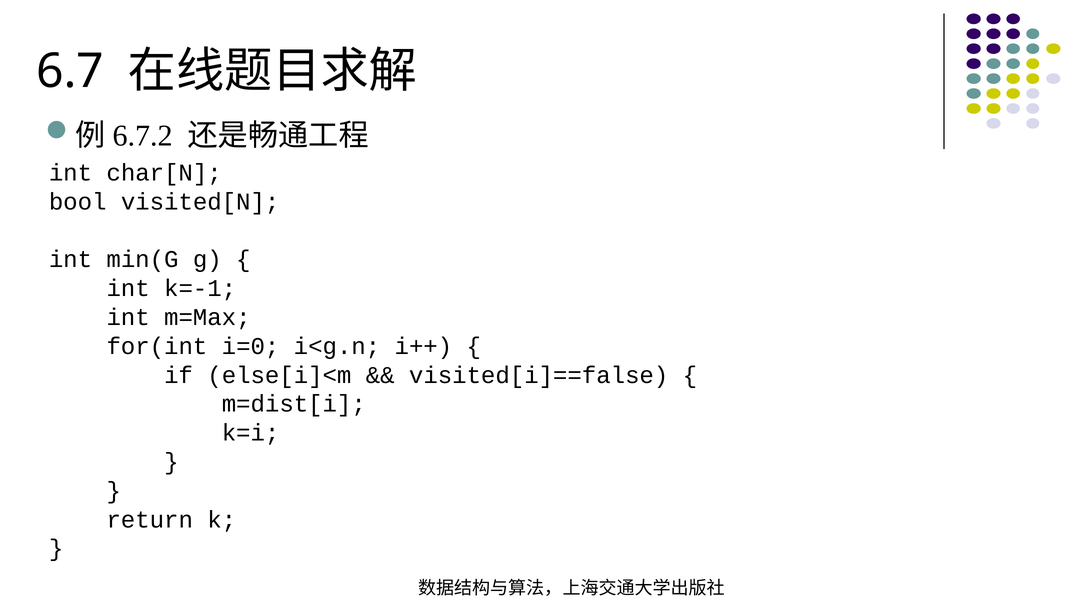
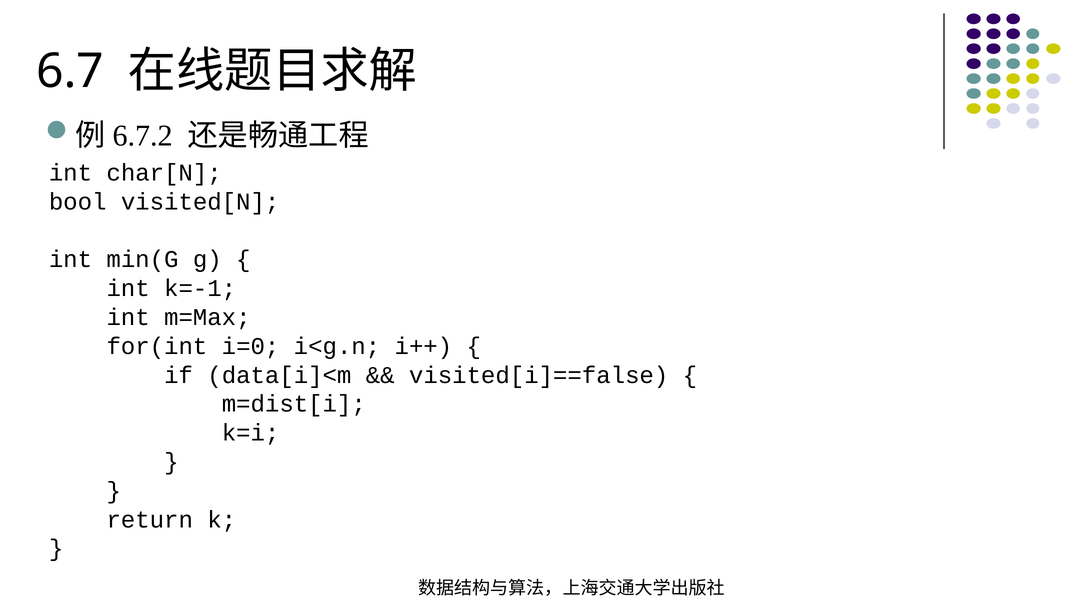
else[i]<m: else[i]<m -> data[i]<m
